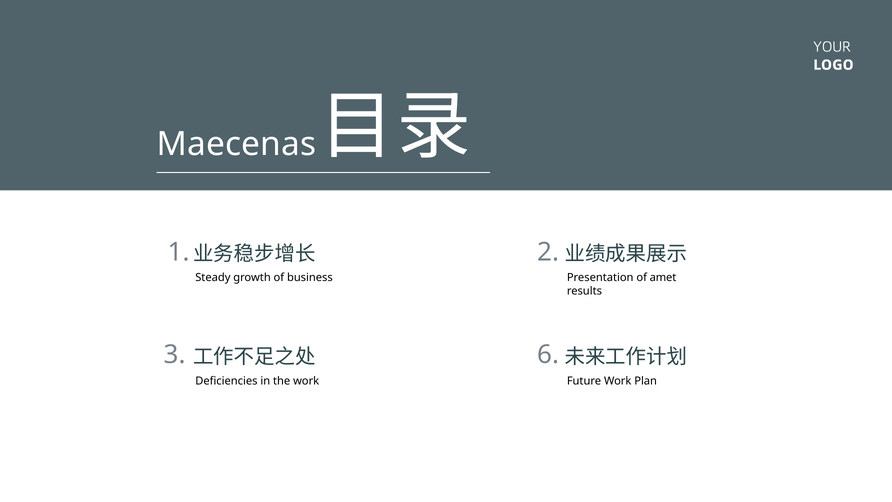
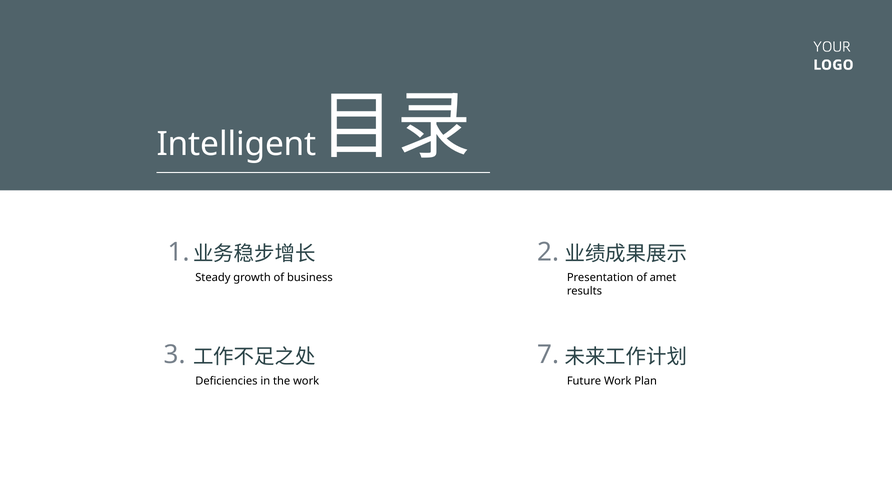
Maecenas: Maecenas -> Intelligent
6: 6 -> 7
